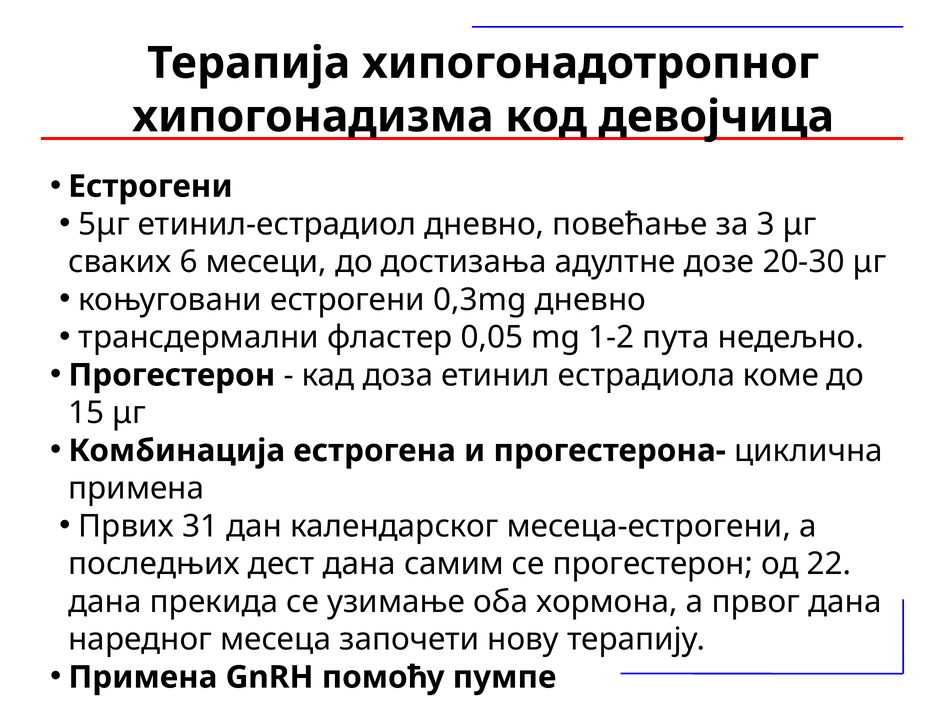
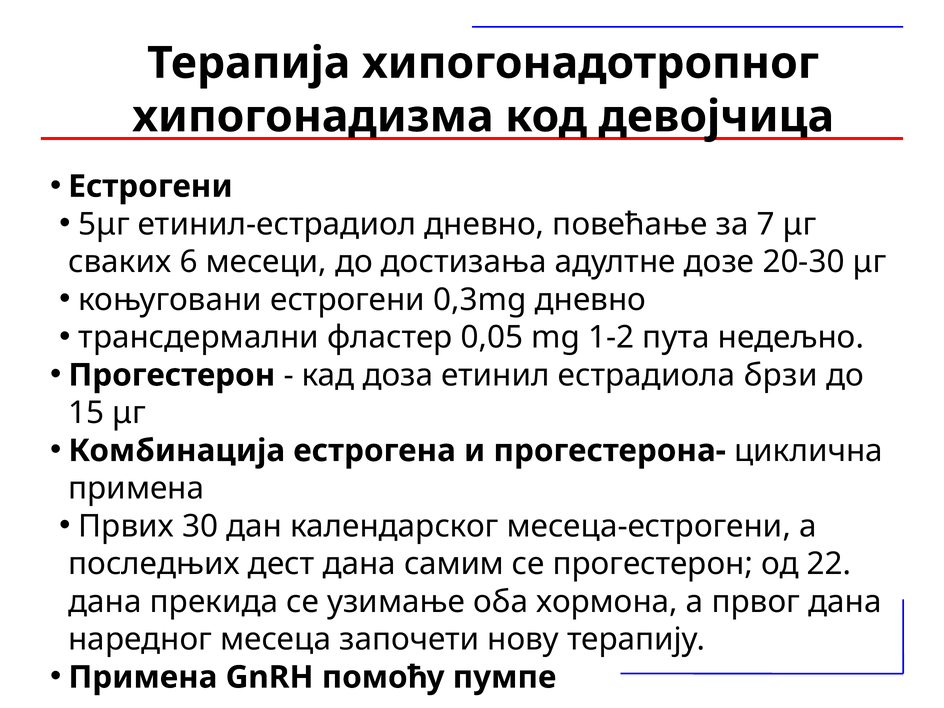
3: 3 -> 7
коме: коме -> брзи
31: 31 -> 30
